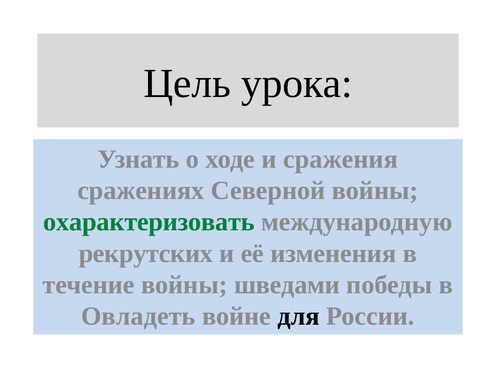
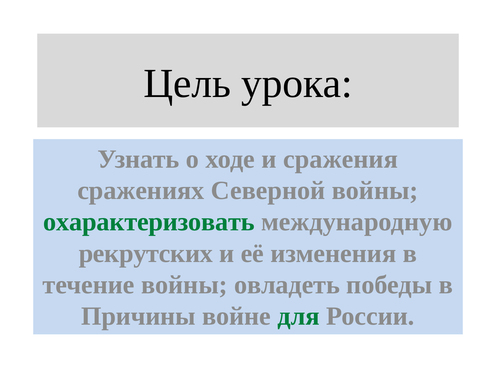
шведами: шведами -> овладеть
Овладеть: Овладеть -> Причины
для colour: black -> green
